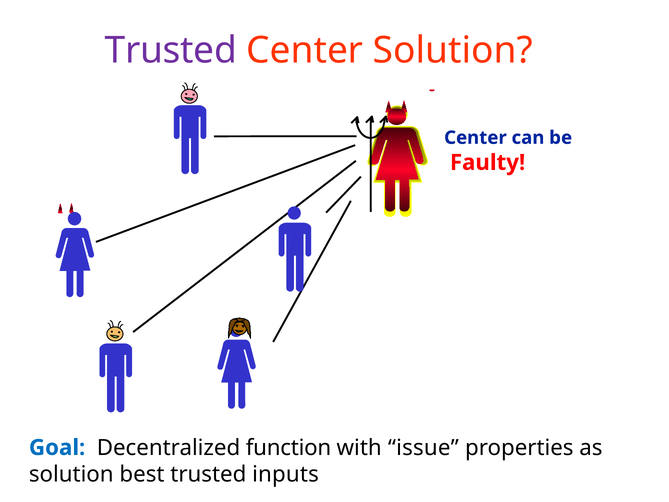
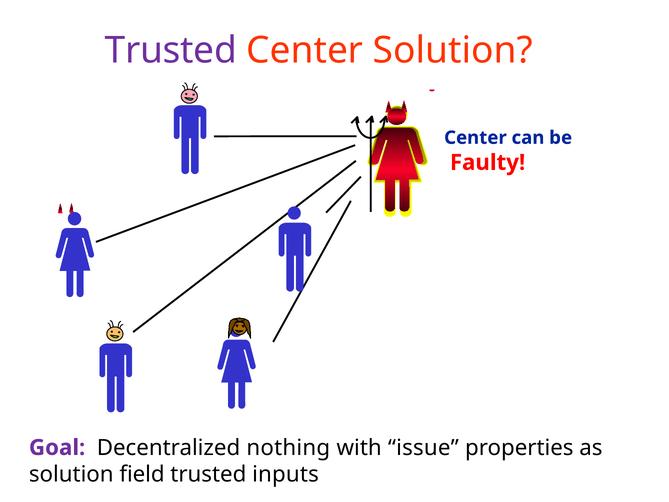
Goal colour: blue -> purple
function: function -> nothing
best: best -> field
